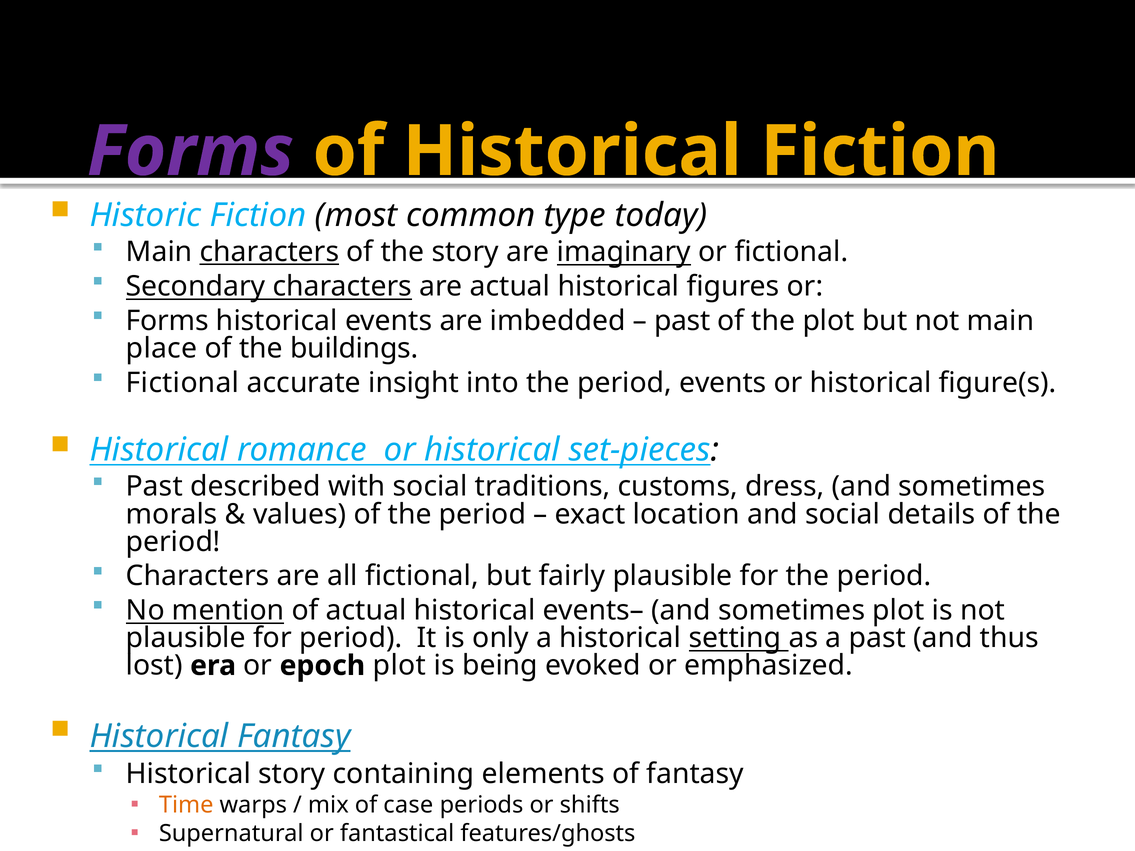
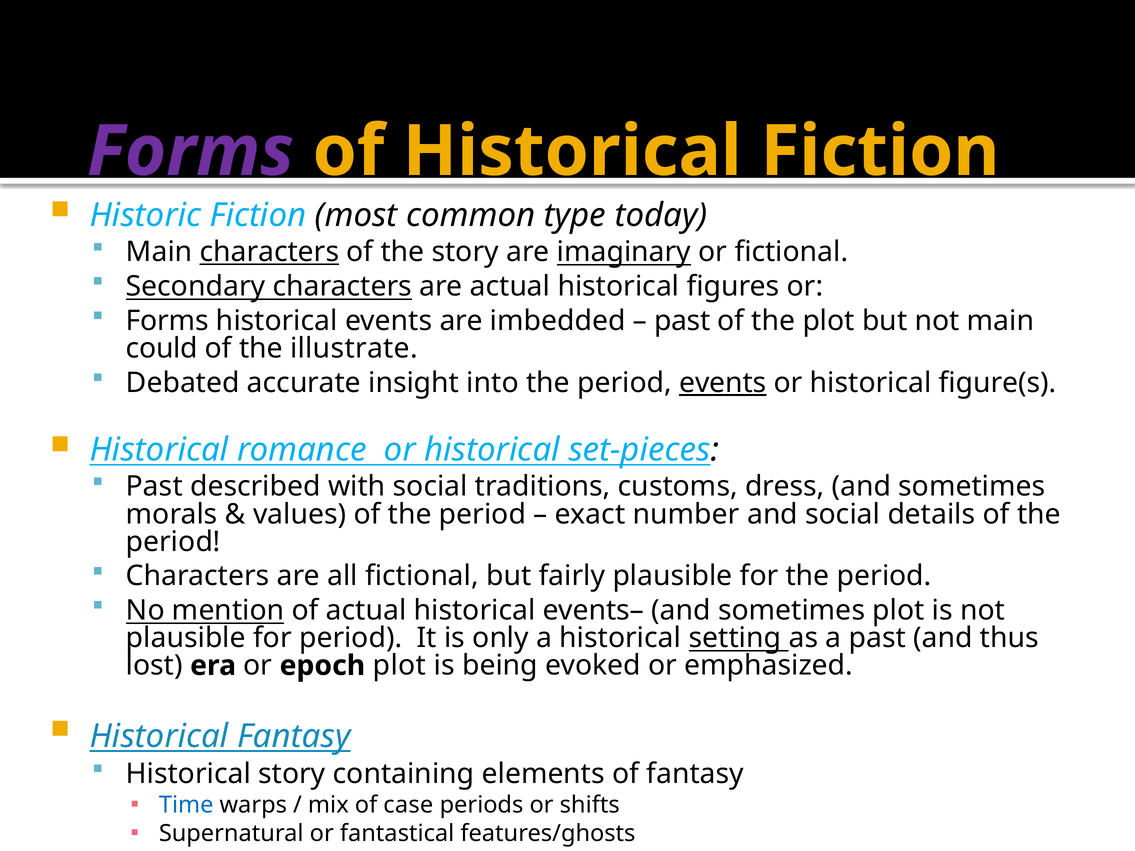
place: place -> could
buildings: buildings -> illustrate
Fictional at (183, 383): Fictional -> Debated
events at (723, 383) underline: none -> present
location: location -> number
Time colour: orange -> blue
